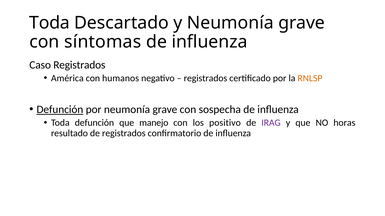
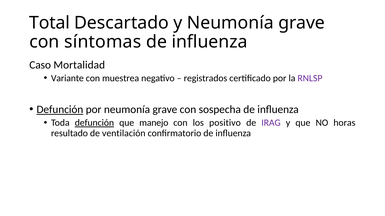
Toda at (50, 23): Toda -> Total
Caso Registrados: Registrados -> Mortalidad
América: América -> Variante
humanos: humanos -> muestrea
RNLSP colour: orange -> purple
defunción at (94, 123) underline: none -> present
de registrados: registrados -> ventilación
